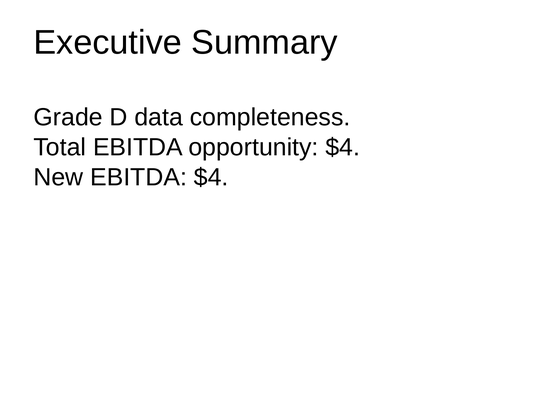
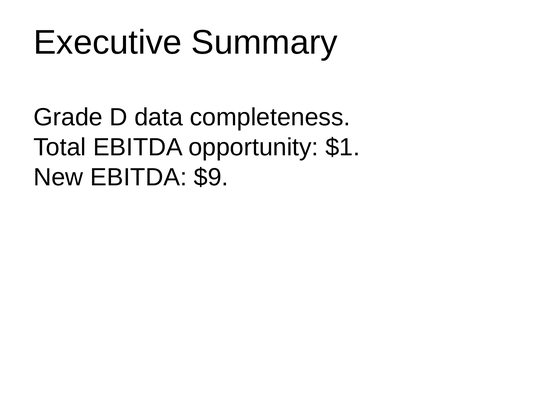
opportunity $4: $4 -> $1
EBITDA $4: $4 -> $9
